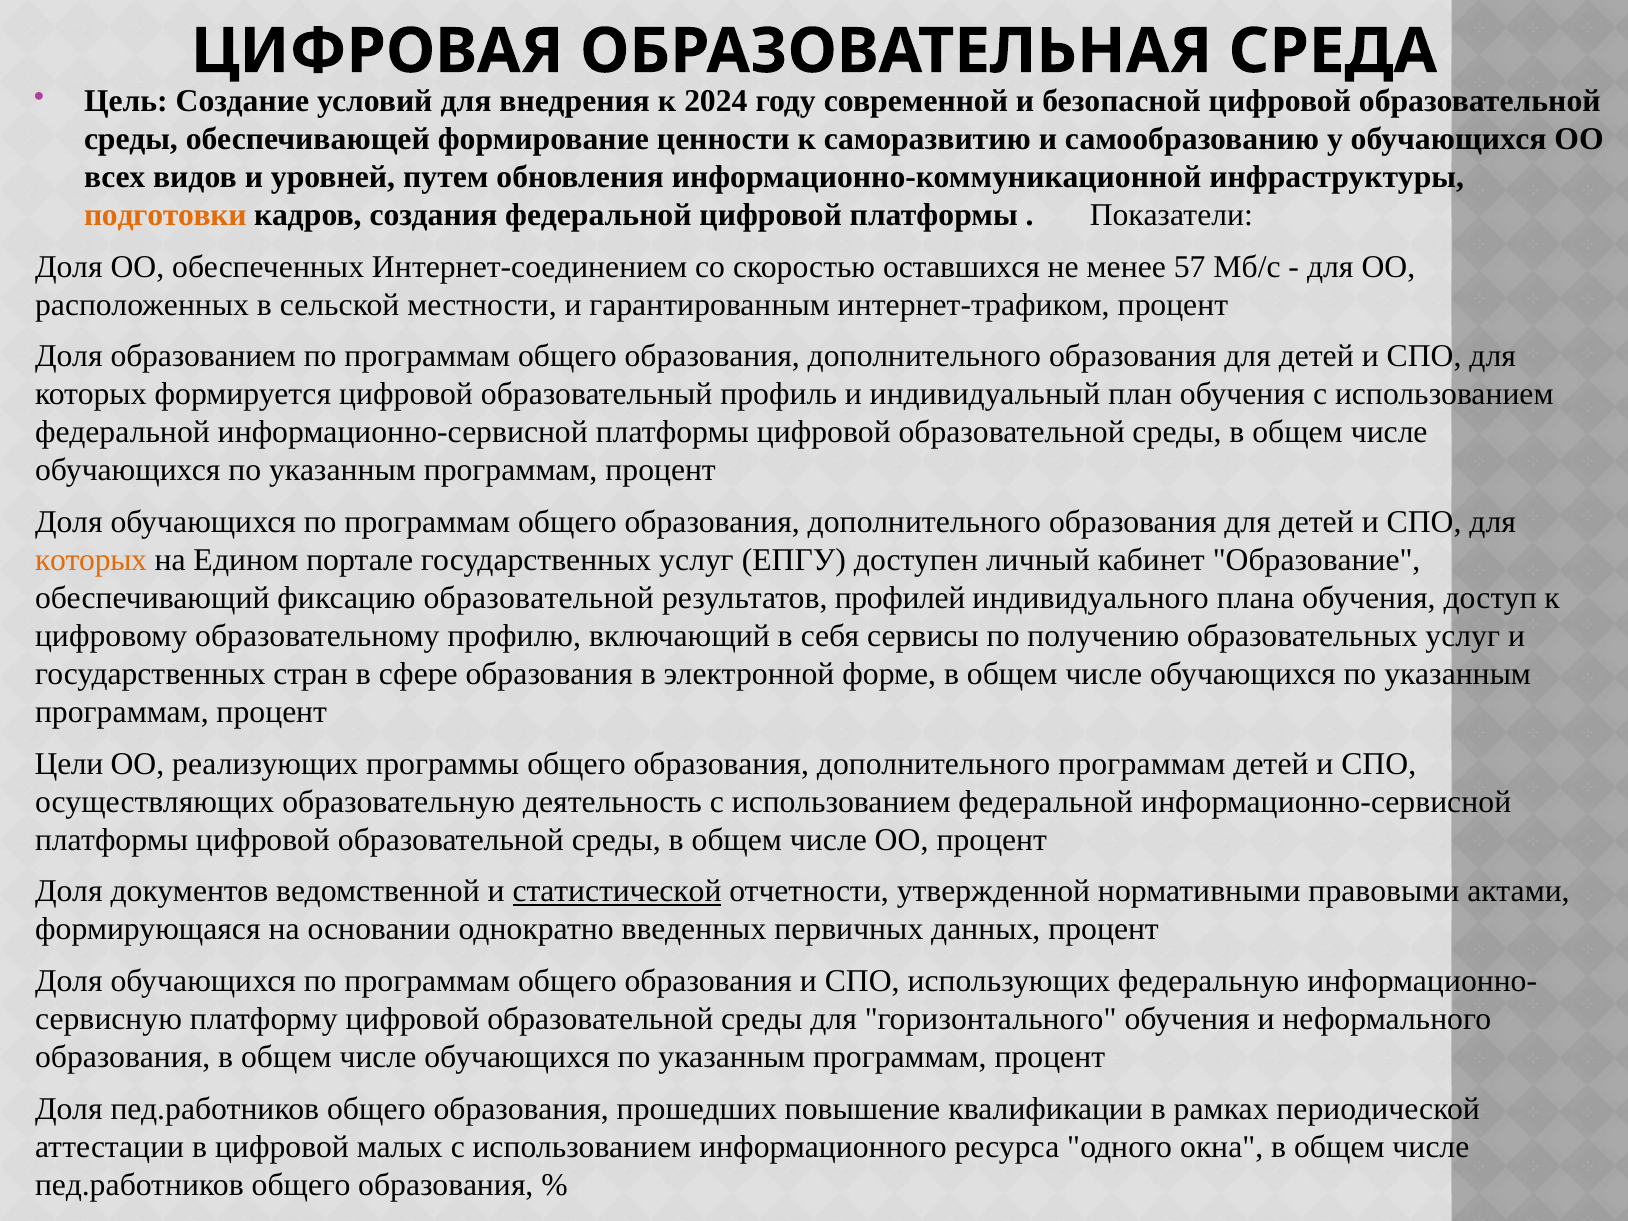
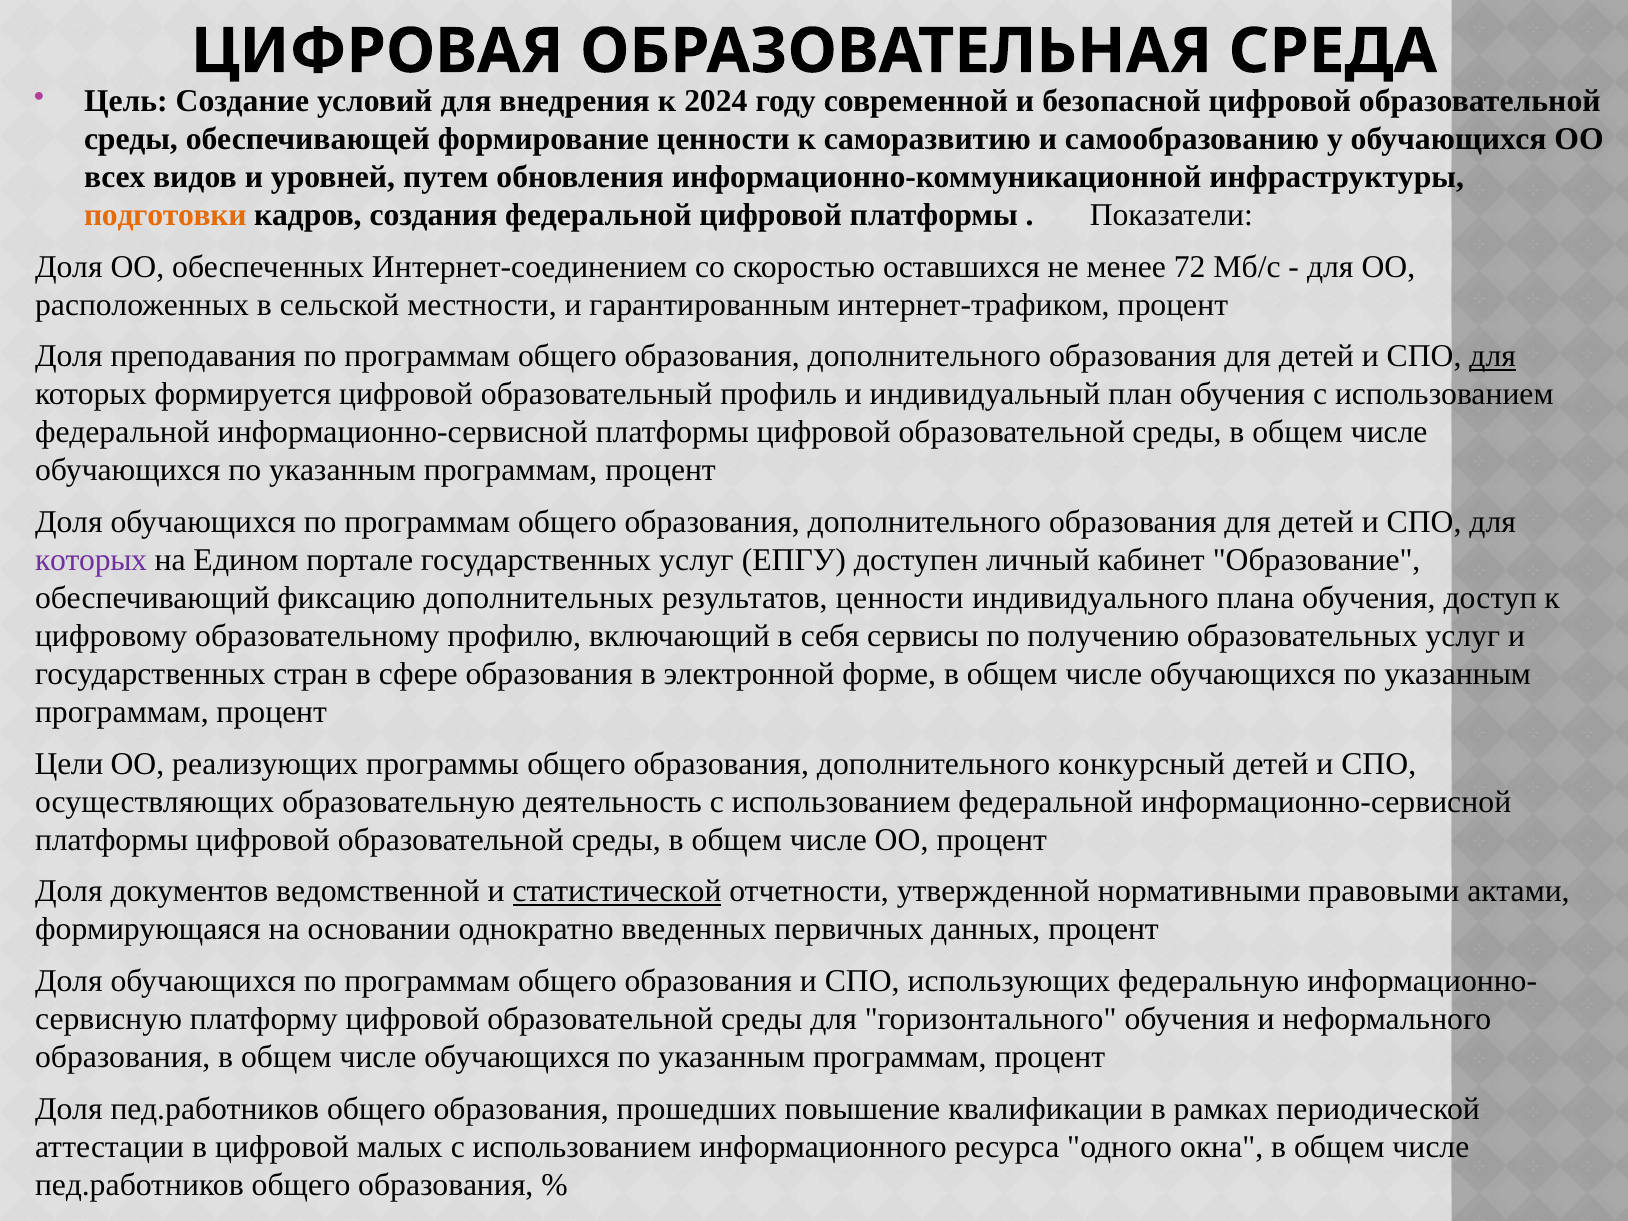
57: 57 -> 72
образованием: образованием -> преподавания
для at (1493, 356) underline: none -> present
которых at (91, 560) colour: orange -> purple
фиксацию образовательной: образовательной -> дополнительных
результатов профилей: профилей -> ценности
дополнительного программам: программам -> конкурсный
